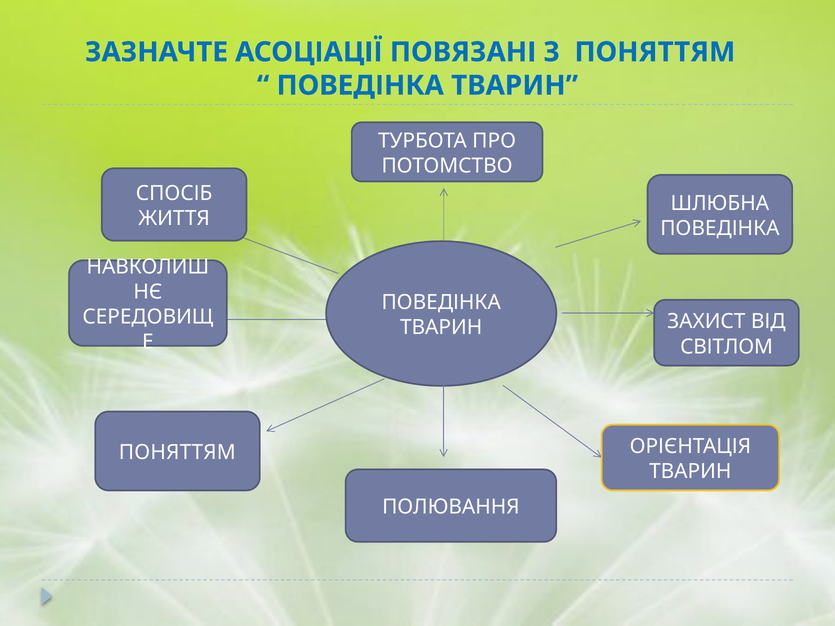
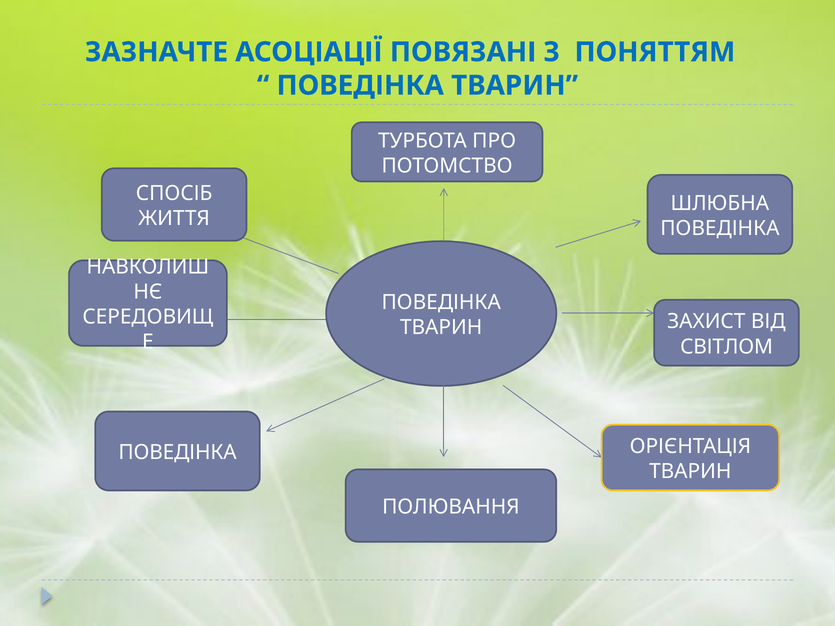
ПОНЯТТЯМ at (177, 453): ПОНЯТТЯМ -> ПОВЕДІНКА
